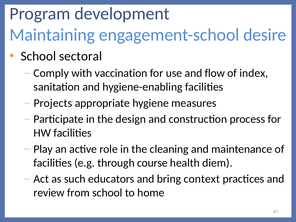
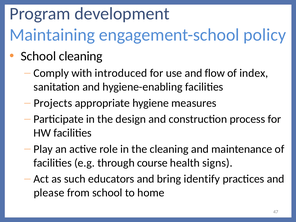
desire: desire -> policy
School sectoral: sectoral -> cleaning
vaccination: vaccination -> introduced
diem: diem -> signs
context: context -> identify
review: review -> please
